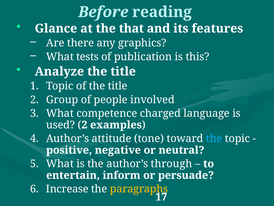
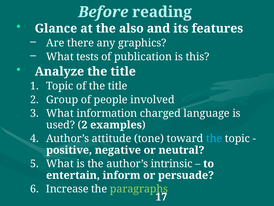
that: that -> also
competence: competence -> information
through: through -> intrinsic
paragraphs colour: yellow -> light green
